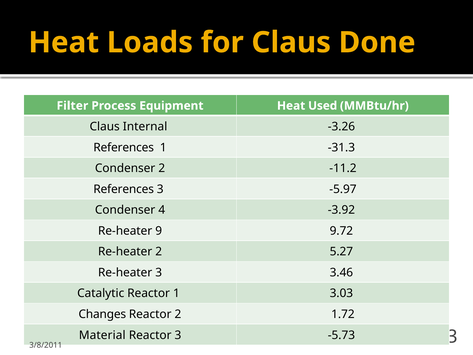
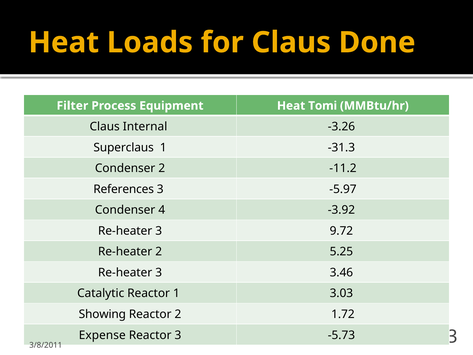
Used: Used -> Tomi
References at (124, 147): References -> Superclaus
9 at (159, 231): 9 -> 3
5.27: 5.27 -> 5.25
Changes: Changes -> Showing
Material: Material -> Expense
